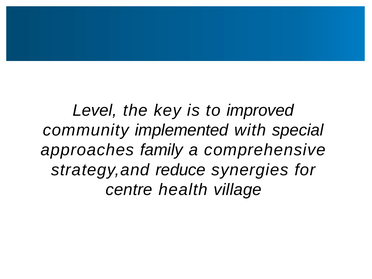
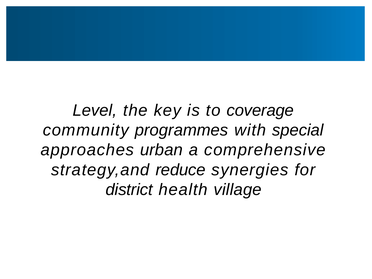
improved: improved -> coverage
implemented: implemented -> programmes
family: family -> urban
centre: centre -> district
